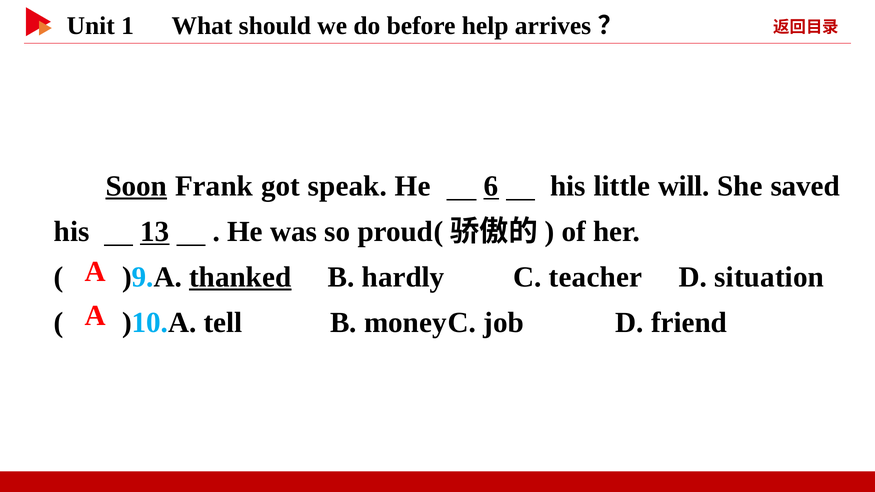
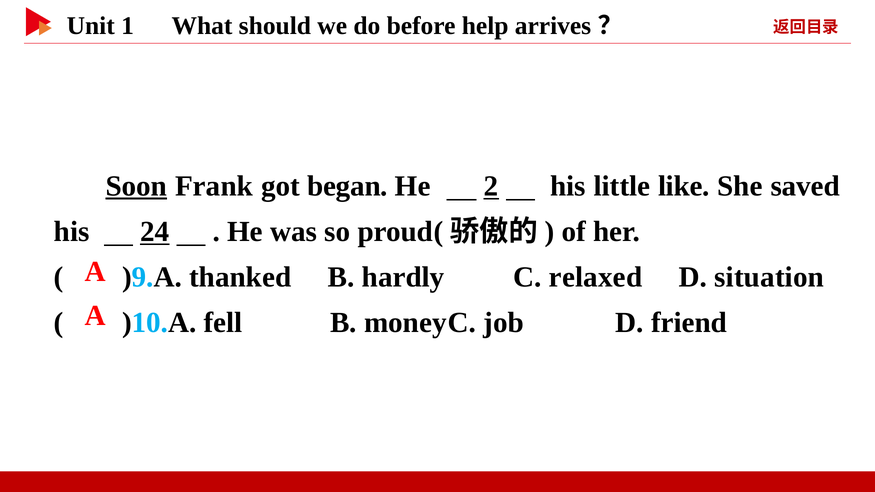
speak: speak -> began
6: 6 -> 2
will: will -> like
13: 13 -> 24
thanked underline: present -> none
teacher: teacher -> relaxed
tell: tell -> fell
